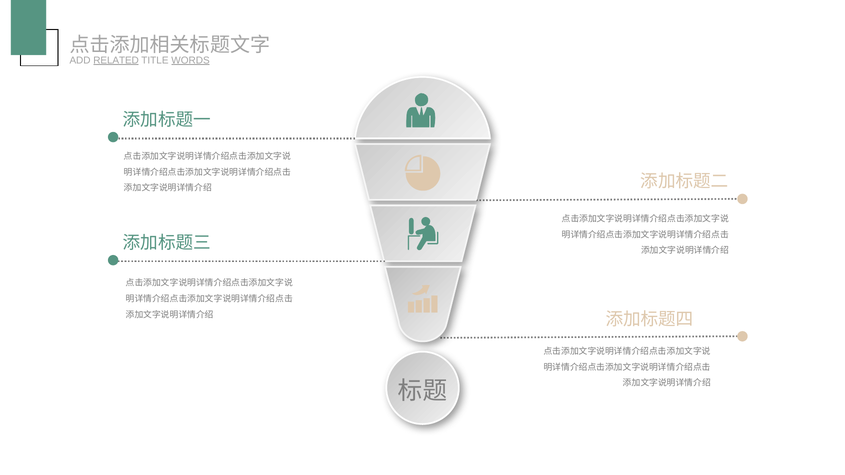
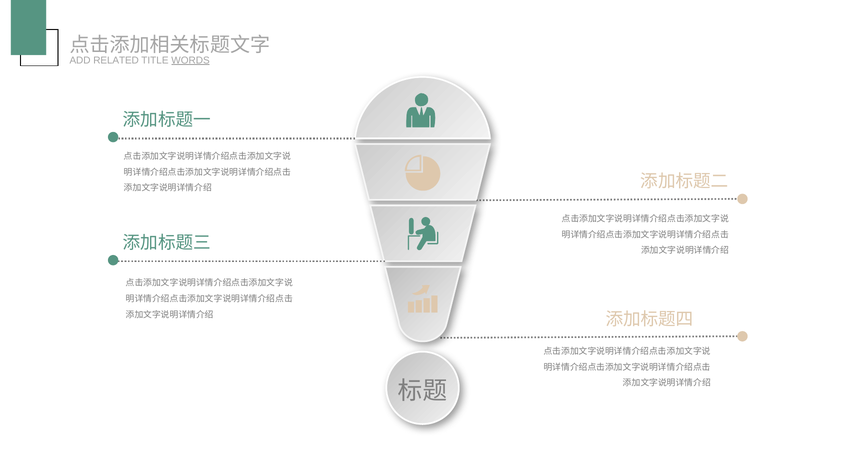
RELATED underline: present -> none
